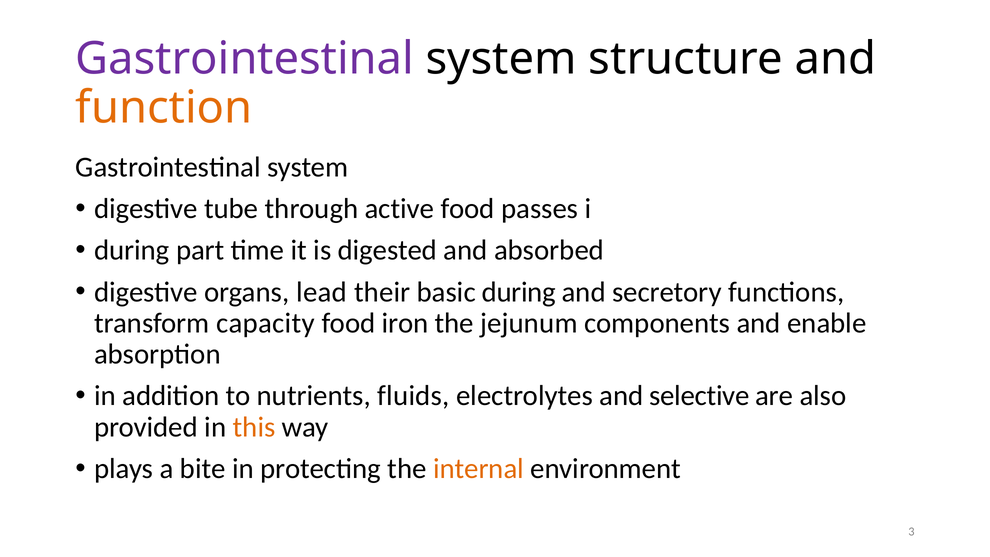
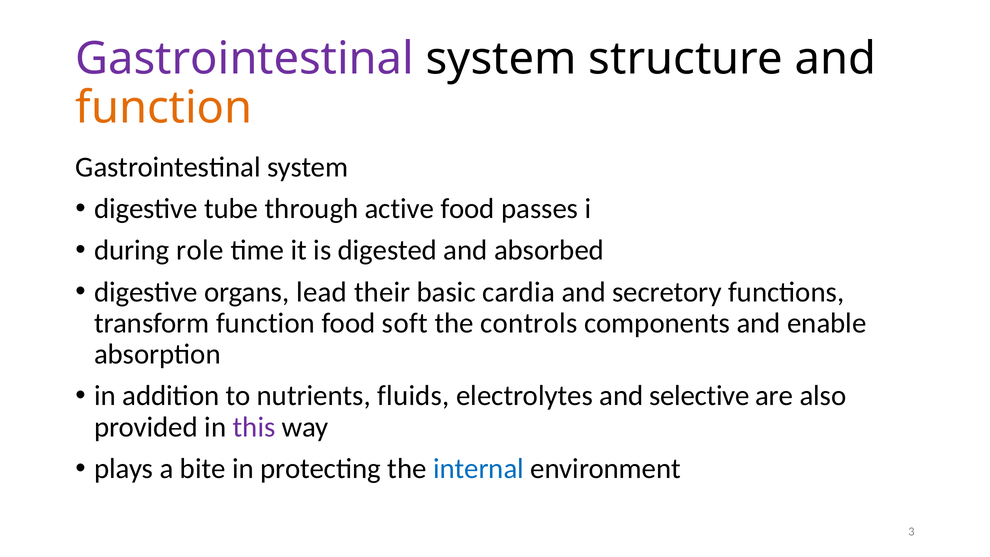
part: part -> role
basic during: during -> cardia
transform capacity: capacity -> function
iron: iron -> soft
jejunum: jejunum -> controls
this colour: orange -> purple
internal colour: orange -> blue
